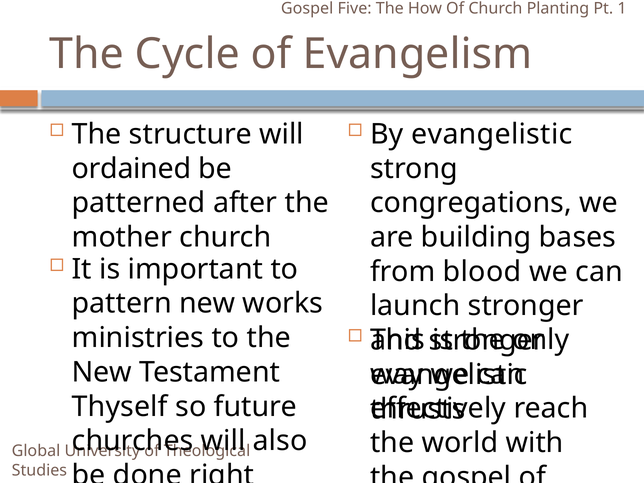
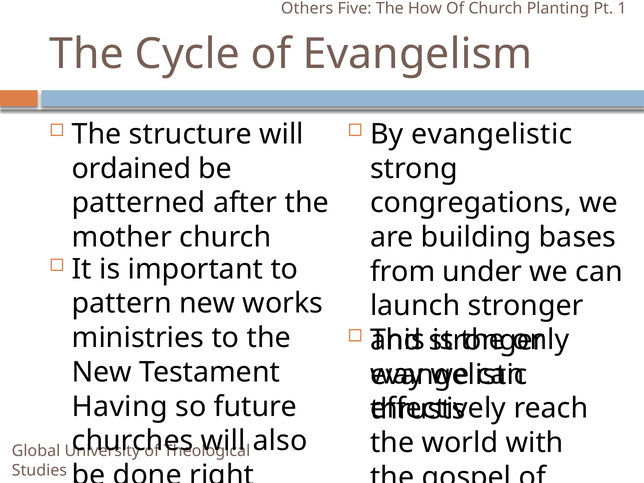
Gospel at (307, 9): Gospel -> Others
blood: blood -> under
Thyself: Thyself -> Having
